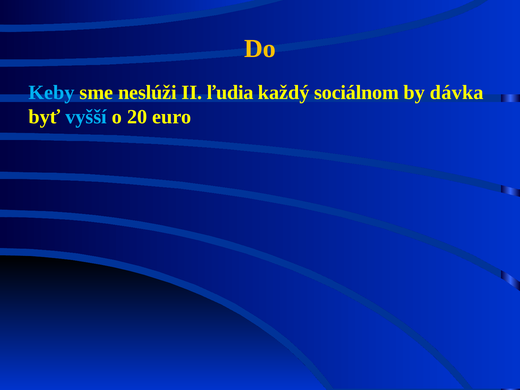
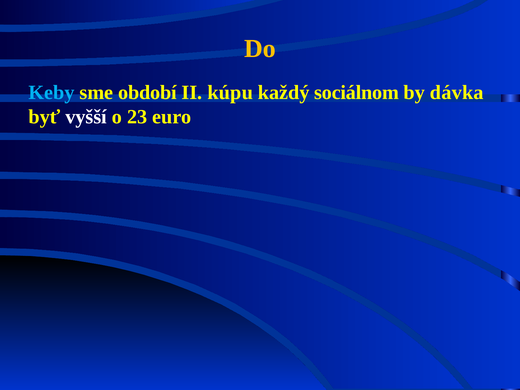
neslúži: neslúži -> období
ľudia: ľudia -> kúpu
vyšší colour: light blue -> white
20: 20 -> 23
